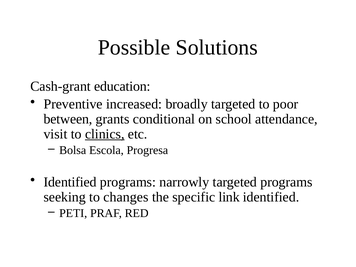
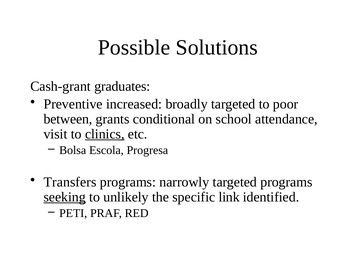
education: education -> graduates
Identified at (70, 182): Identified -> Transfers
seeking underline: none -> present
changes: changes -> unlikely
